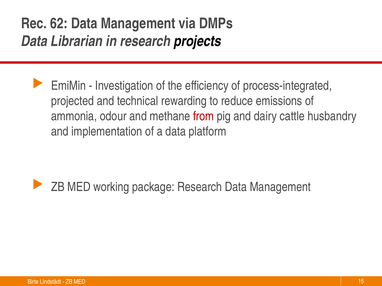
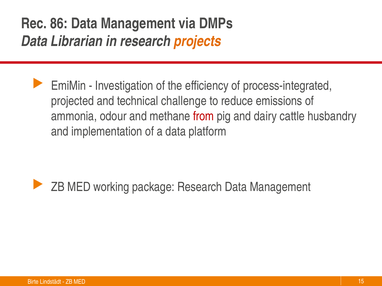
62: 62 -> 86
projects colour: black -> orange
rewarding: rewarding -> challenge
